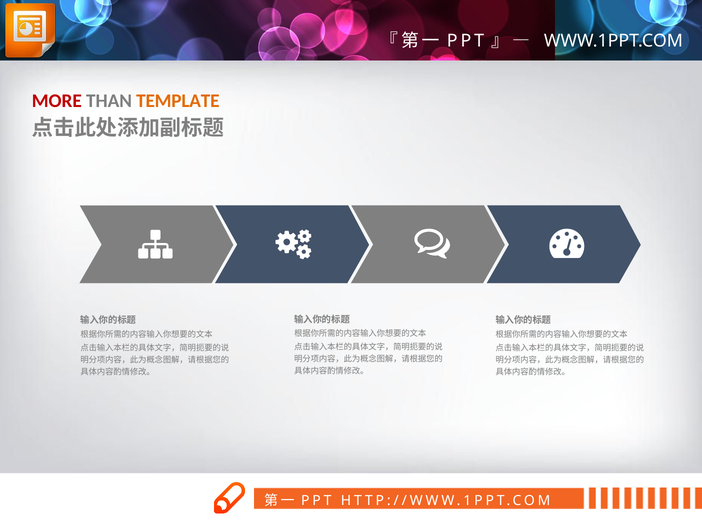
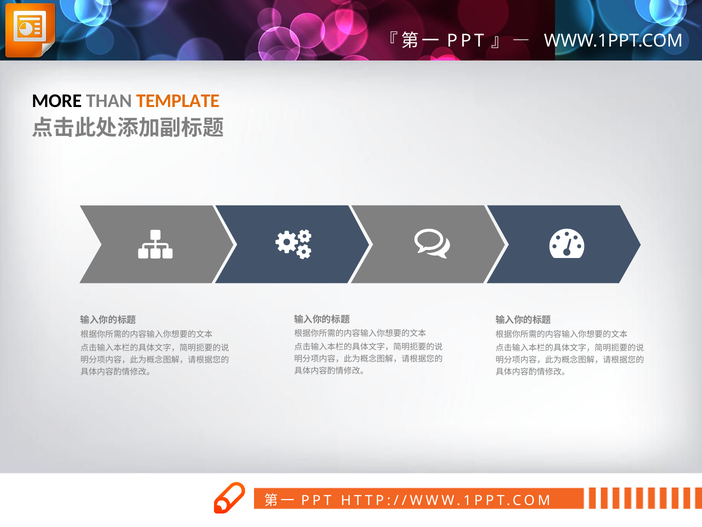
MORE colour: red -> black
